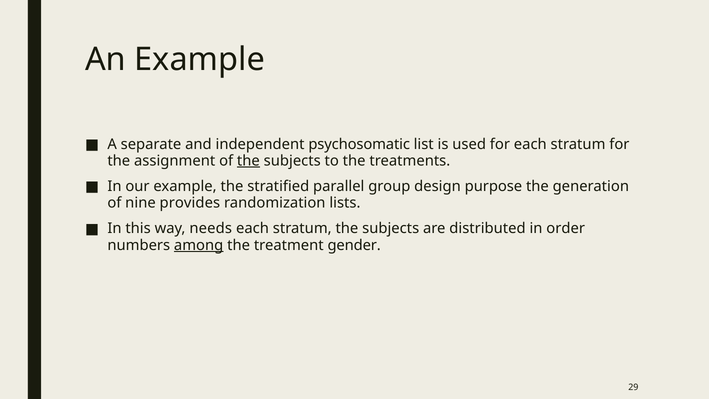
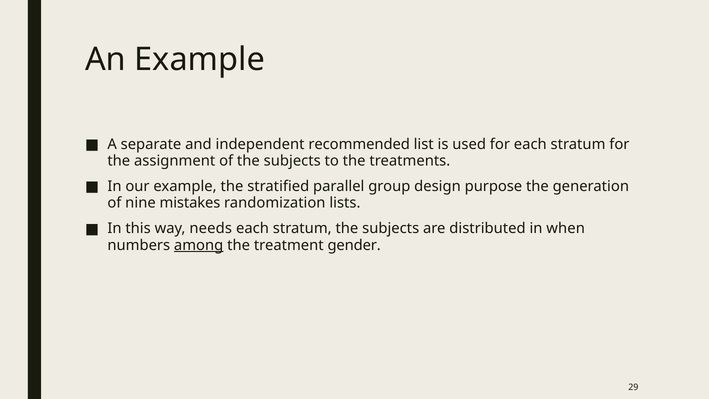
psychosomatic: psychosomatic -> recommended
the at (248, 161) underline: present -> none
provides: provides -> mistakes
order: order -> when
